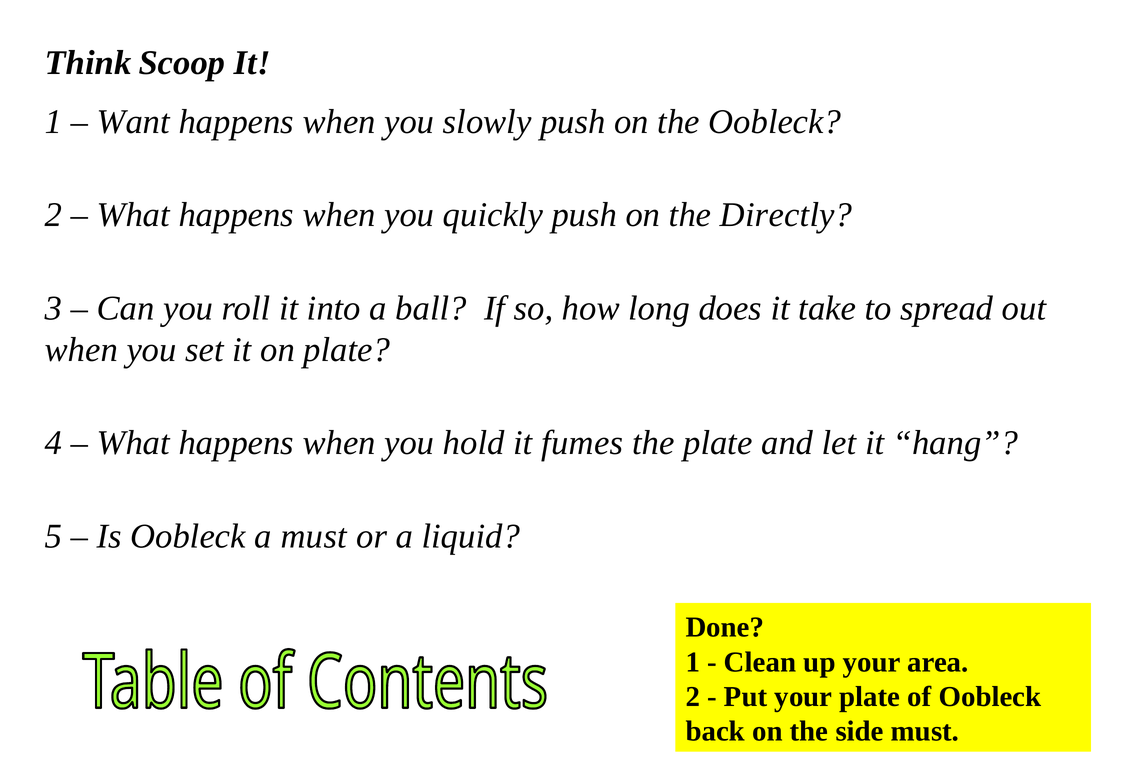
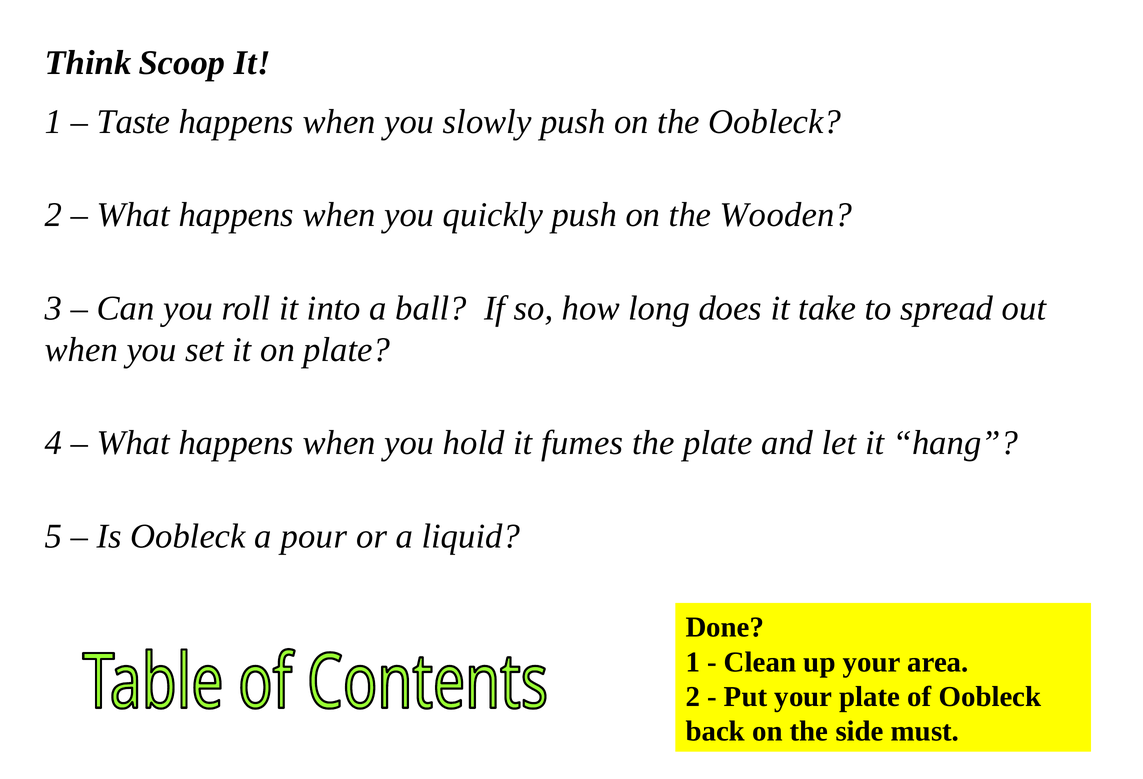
Want: Want -> Taste
Directly: Directly -> Wooden
a must: must -> pour
